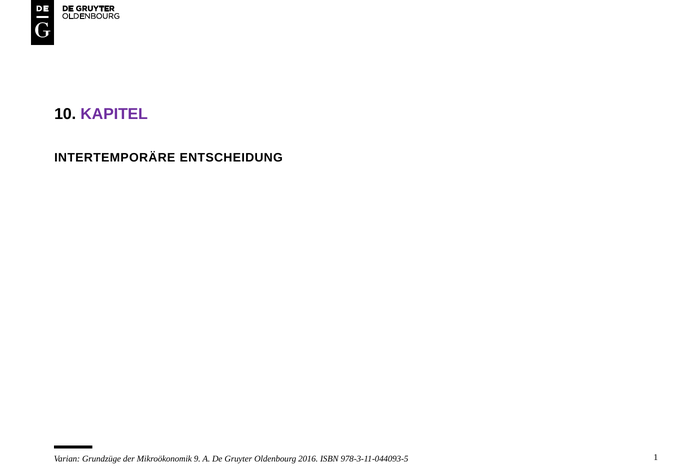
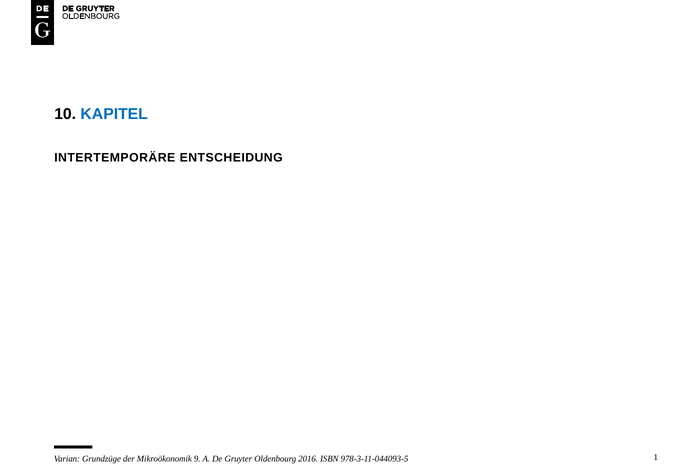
KAPITEL colour: purple -> blue
